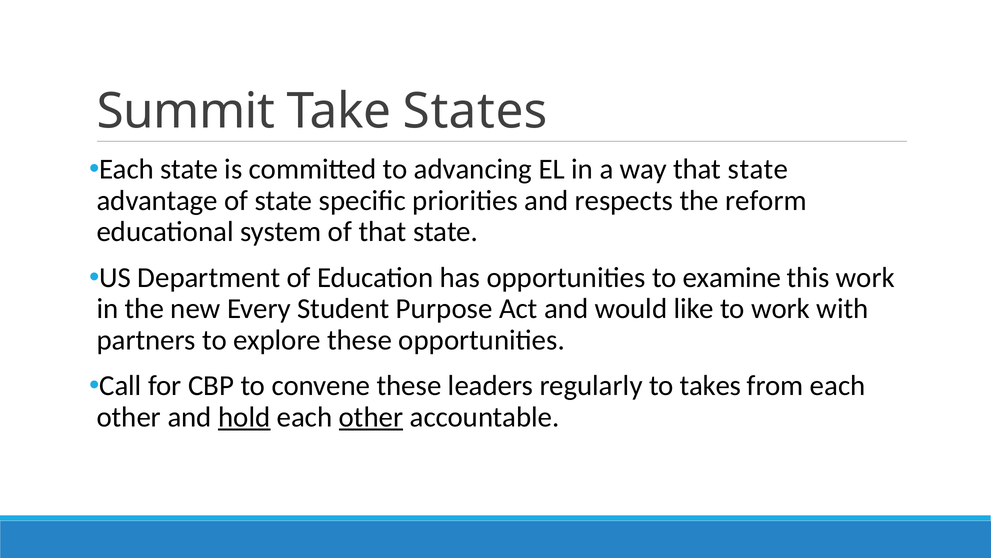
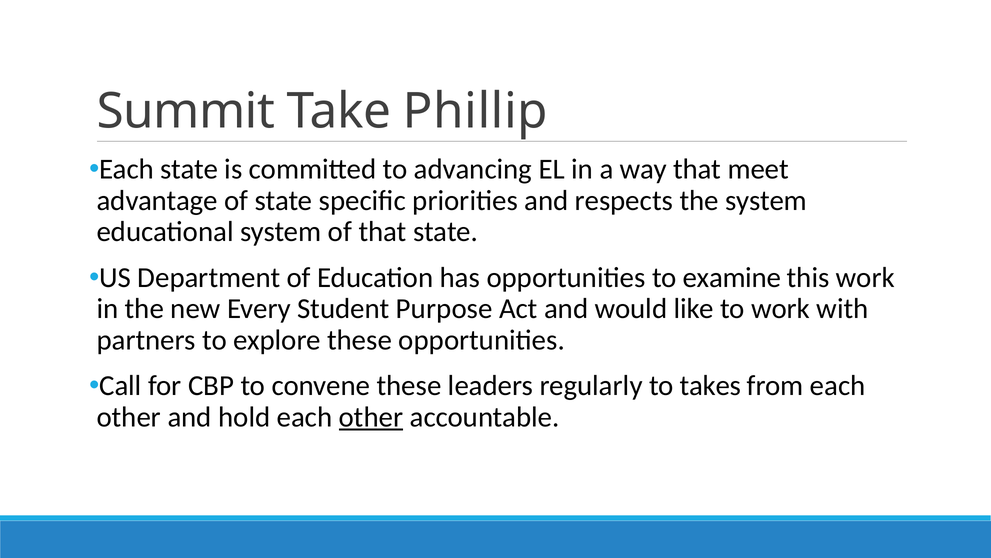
States: States -> Phillip
way that state: state -> meet
the reform: reform -> system
hold underline: present -> none
